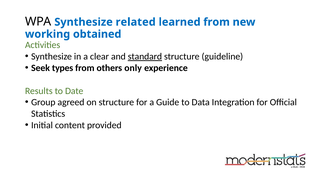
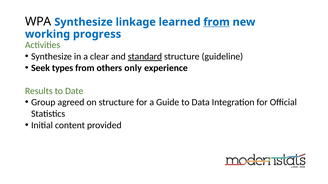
related: related -> linkage
from at (217, 22) underline: none -> present
obtained: obtained -> progress
